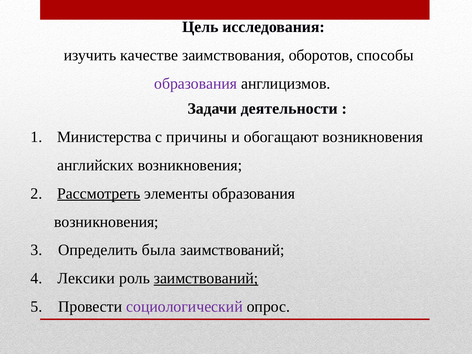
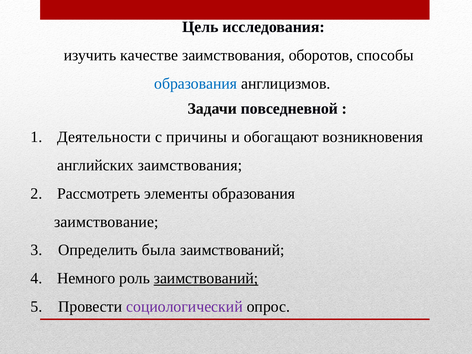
образования at (196, 84) colour: purple -> blue
деятельности: деятельности -> повседневной
Министерства: Министерства -> Деятельности
английских возникновения: возникновения -> заимствования
Рассмотреть underline: present -> none
возникновения at (106, 222): возникновения -> заимствование
Лексики: Лексики -> Немного
